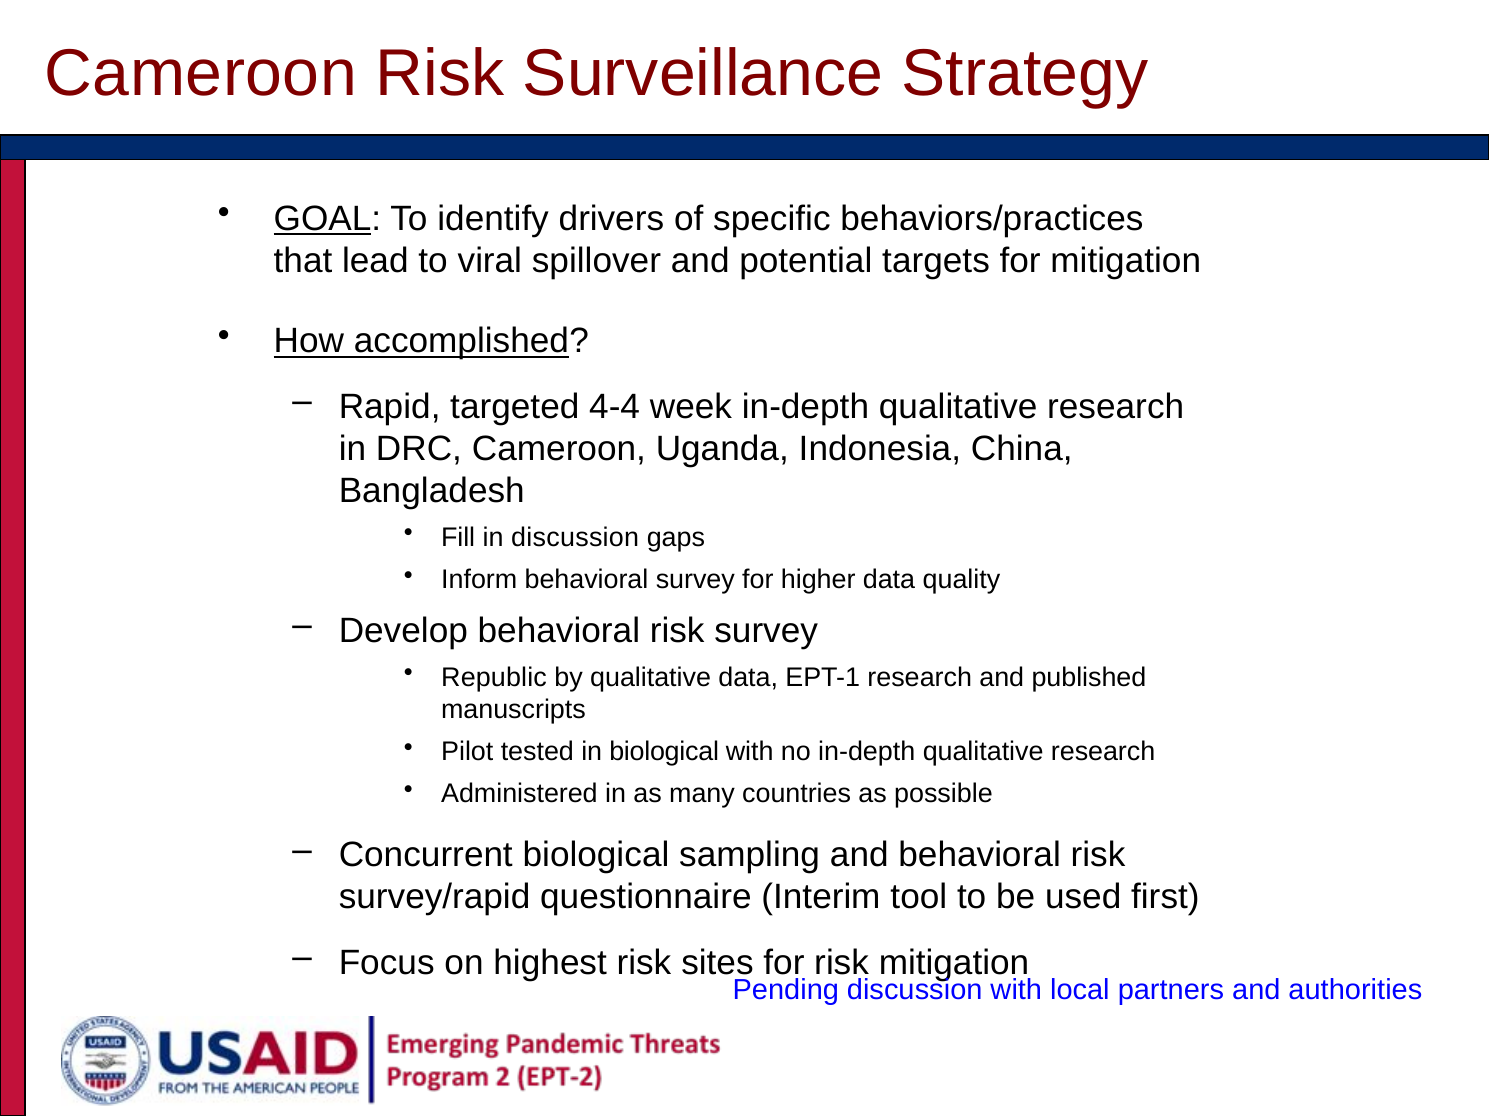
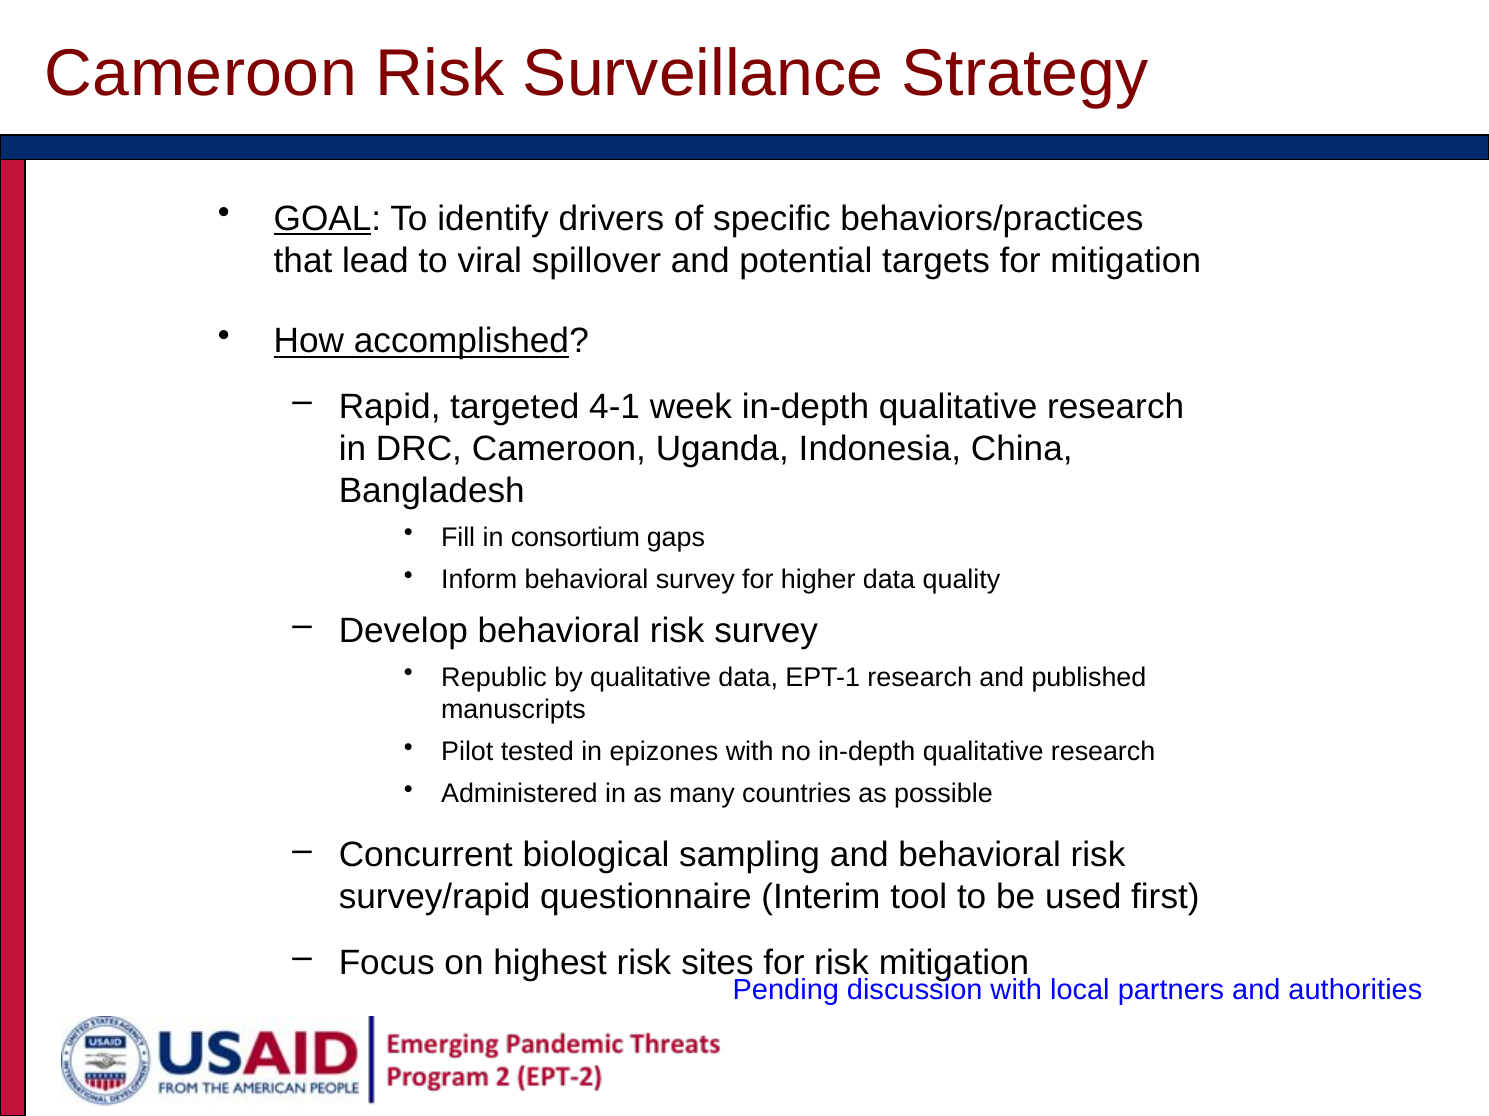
4-4: 4-4 -> 4-1
in discussion: discussion -> consortium
in biological: biological -> epizones
